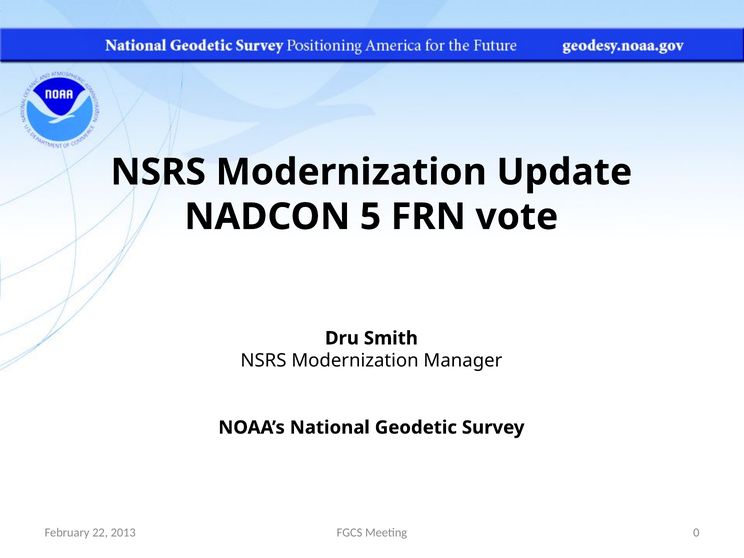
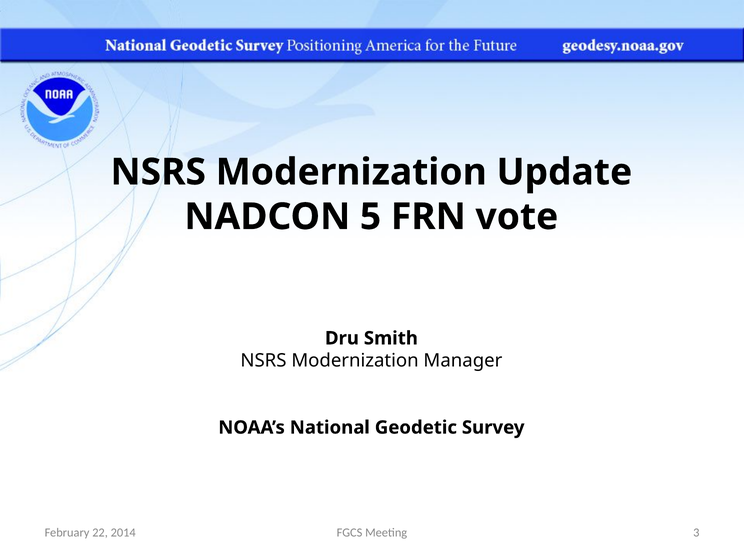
2013: 2013 -> 2014
0: 0 -> 3
